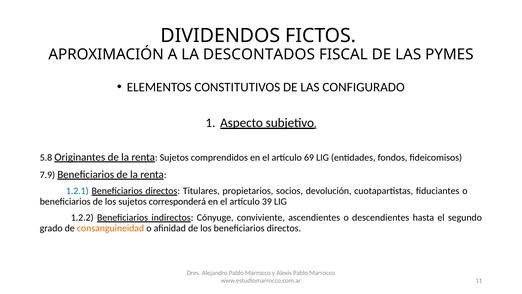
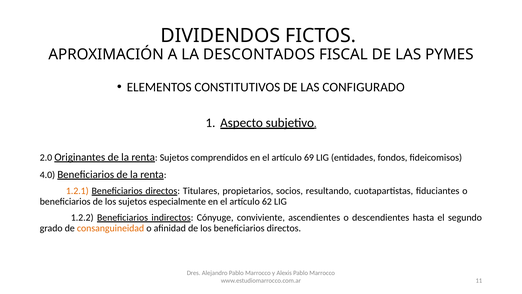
5.8: 5.8 -> 2.0
7.9: 7.9 -> 4.0
1.2.1 colour: blue -> orange
devolución: devolución -> resultando
corresponderá: corresponderá -> especialmente
39: 39 -> 62
